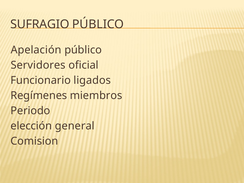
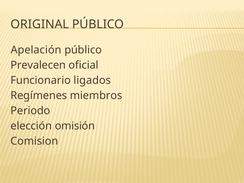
SUFRAGIO: SUFRAGIO -> ORIGINAL
Servidores: Servidores -> Prevalecen
general: general -> omisión
